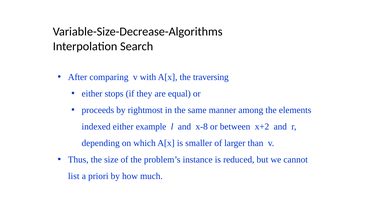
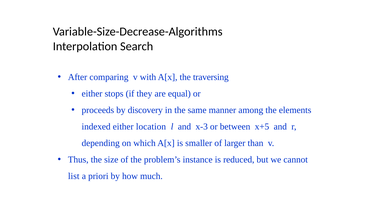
rightmost: rightmost -> discovery
example: example -> location
x-8: x-8 -> x-3
x+2: x+2 -> x+5
